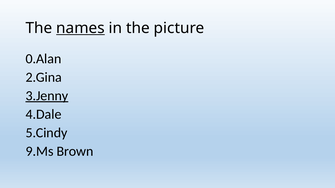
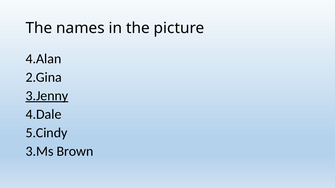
names underline: present -> none
0.Alan: 0.Alan -> 4.Alan
9.Ms: 9.Ms -> 3.Ms
